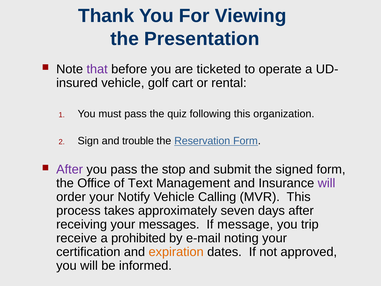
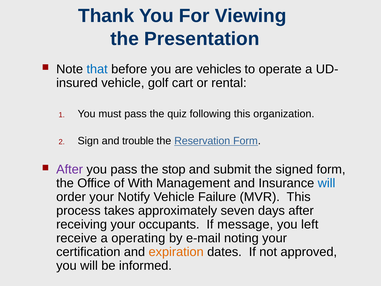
that colour: purple -> blue
ticketed: ticketed -> vehicles
Text: Text -> With
will at (327, 183) colour: purple -> blue
Calling: Calling -> Failure
messages: messages -> occupants
trip: trip -> left
prohibited: prohibited -> operating
